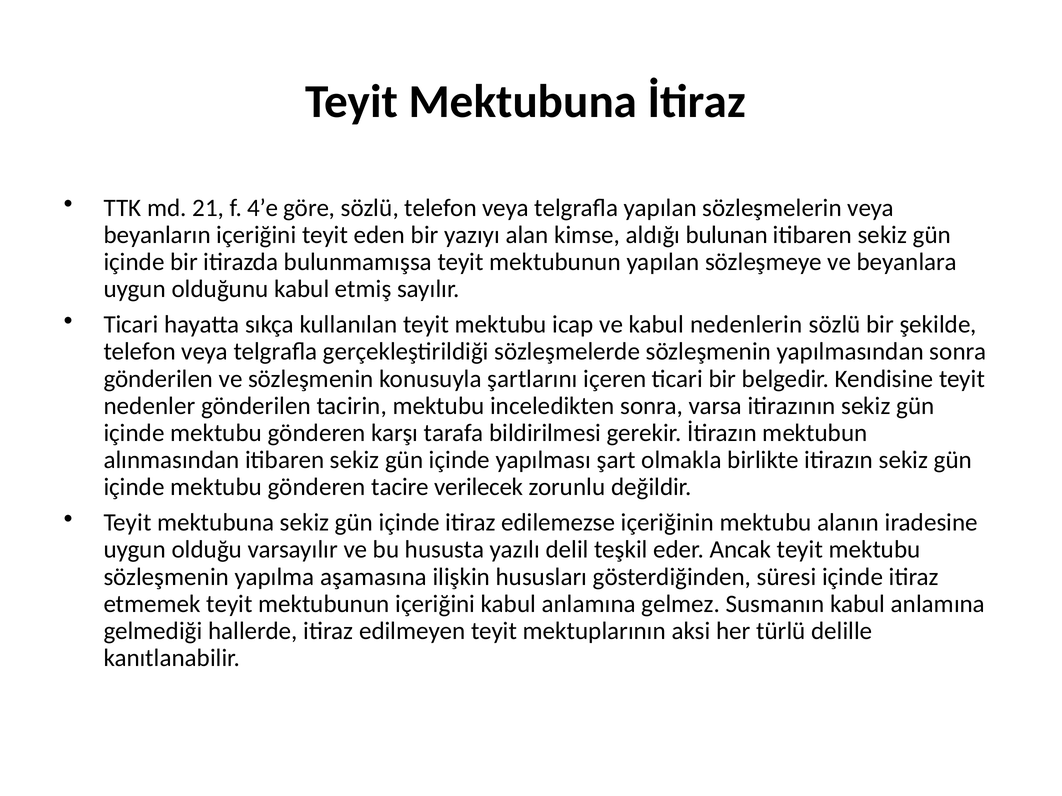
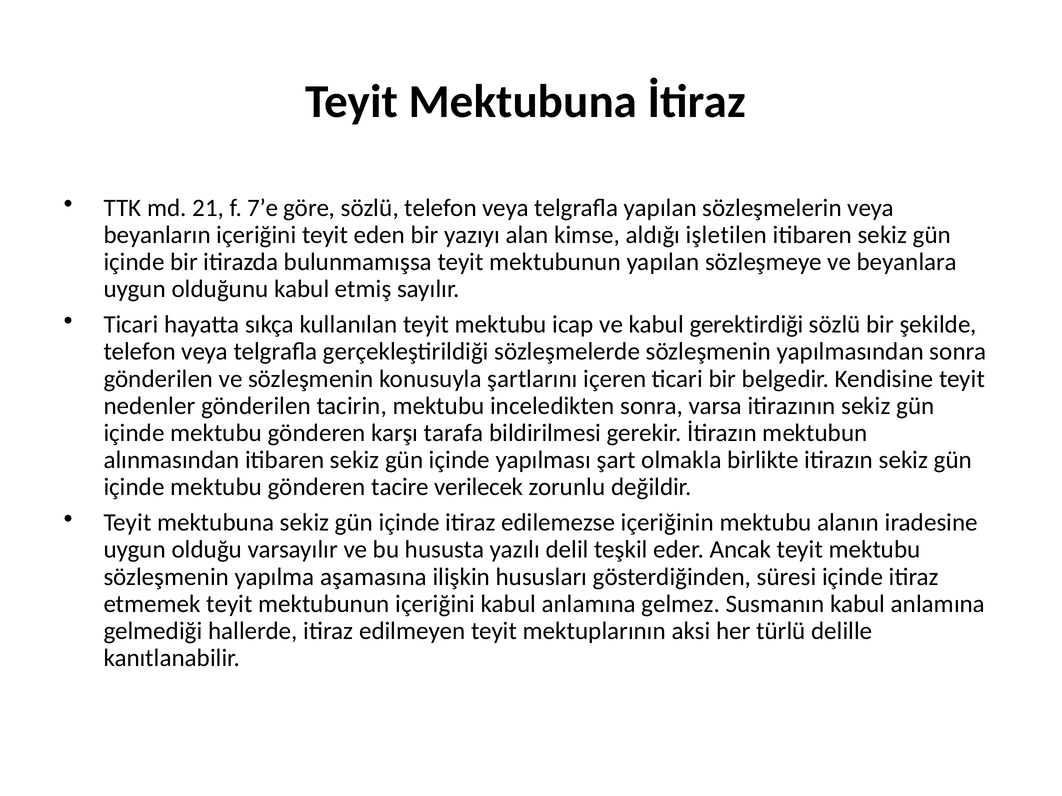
4’e: 4’e -> 7’e
bulunan: bulunan -> işletilen
nedenlerin: nedenlerin -> gerektirdiği
